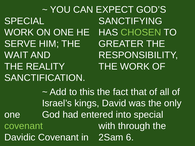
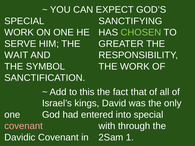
REALITY: REALITY -> SYMBOL
covenant at (24, 126) colour: light green -> pink
6: 6 -> 1
